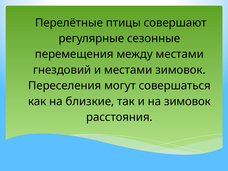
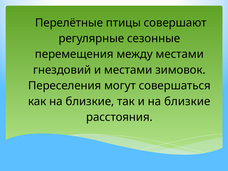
и на зимовок: зимовок -> близкие
